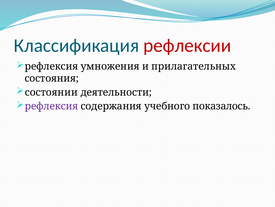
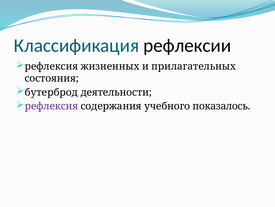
рефлексии colour: red -> black
умножения: умножения -> жизненных
состоянии: состоянии -> бутерброд
